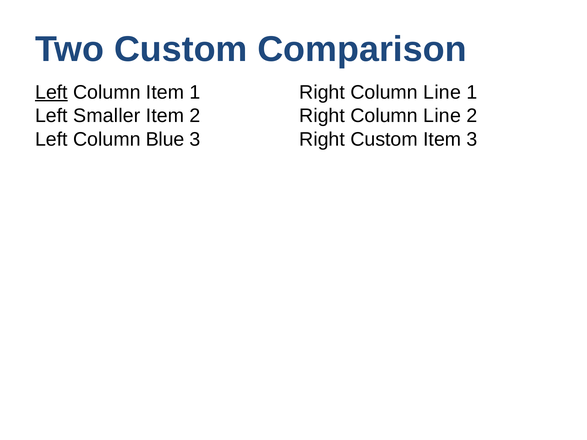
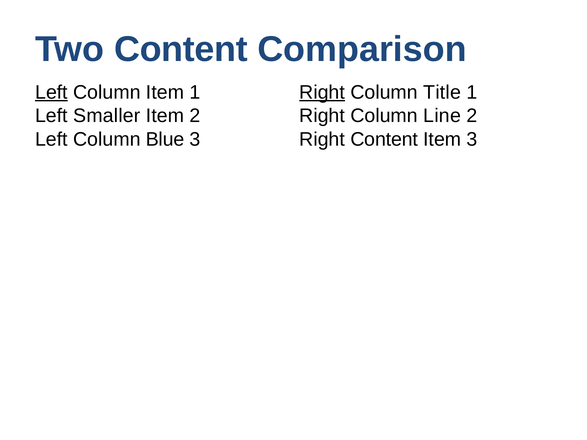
Two Custom: Custom -> Content
Right at (322, 92) underline: none -> present
Line at (442, 92): Line -> Title
Right Custom: Custom -> Content
